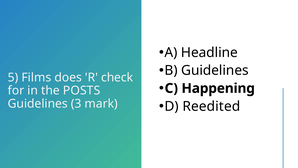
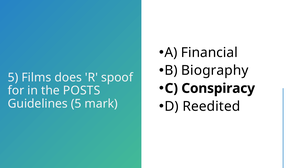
Headline: Headline -> Financial
B Guidelines: Guidelines -> Biography
check: check -> spoof
Happening: Happening -> Conspiracy
Guidelines 3: 3 -> 5
